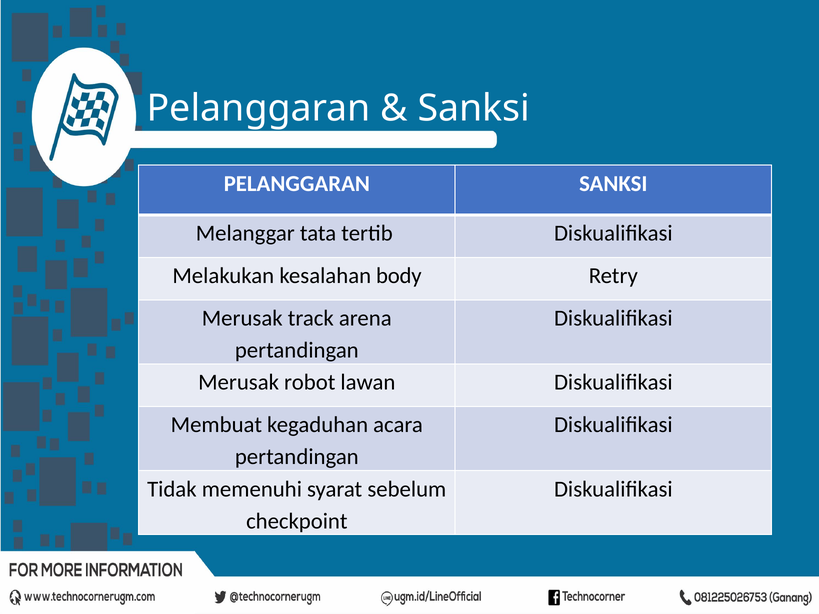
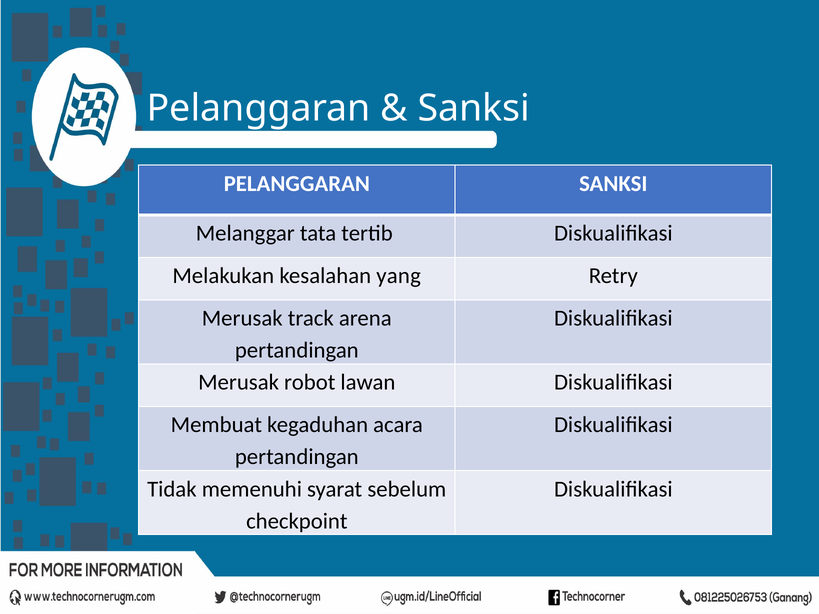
body: body -> yang
